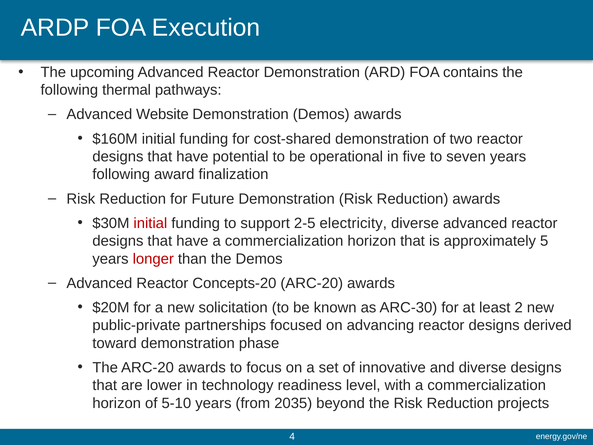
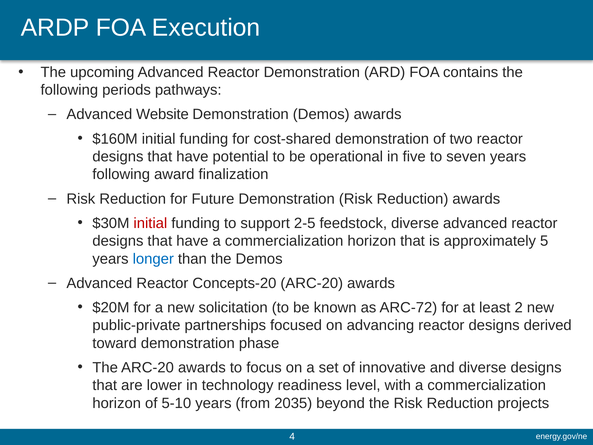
thermal: thermal -> periods
electricity: electricity -> feedstock
longer colour: red -> blue
ARC-30: ARC-30 -> ARC-72
